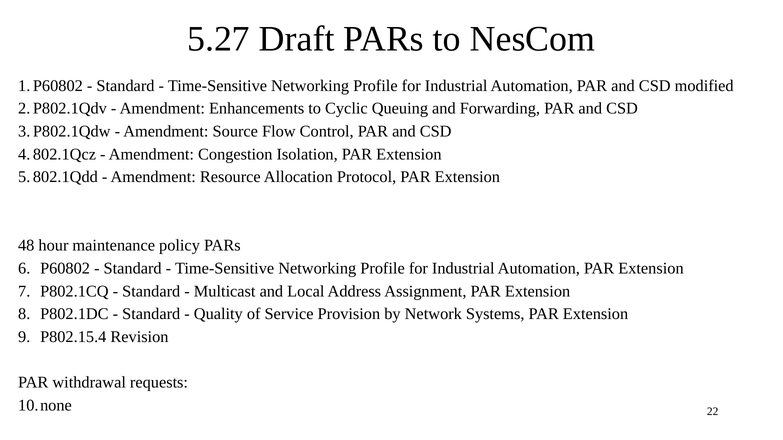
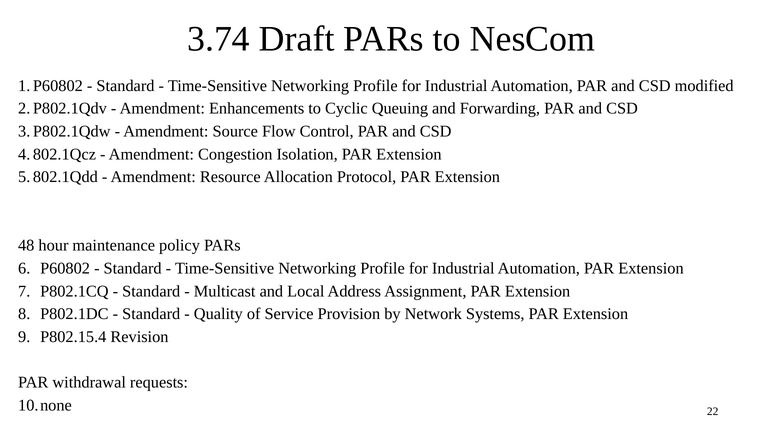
5.27: 5.27 -> 3.74
